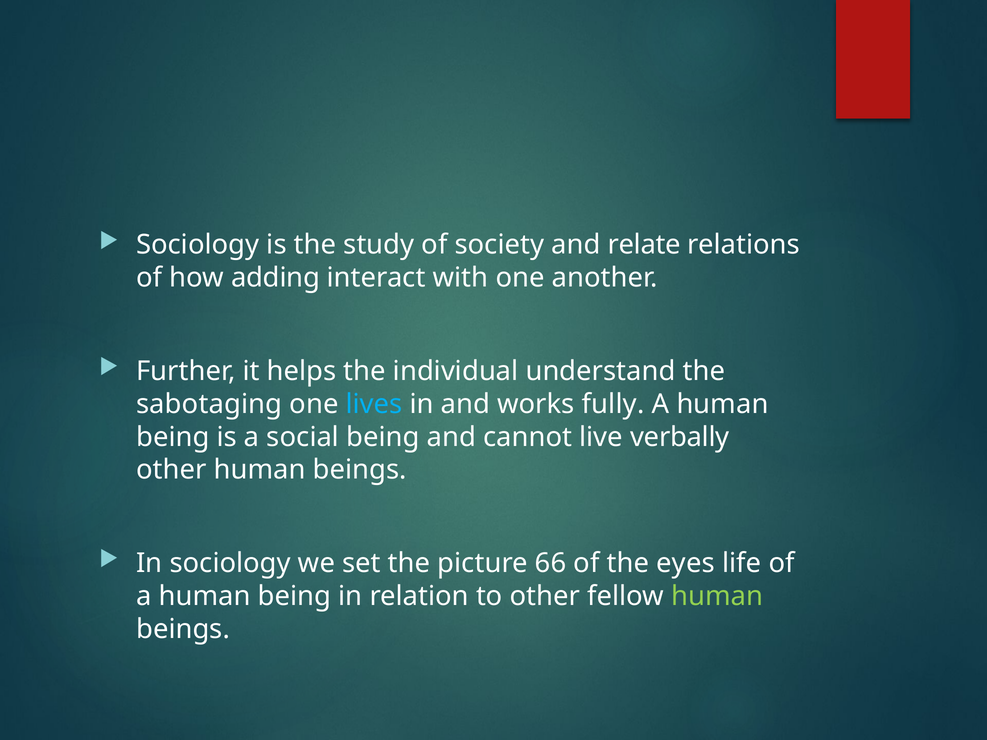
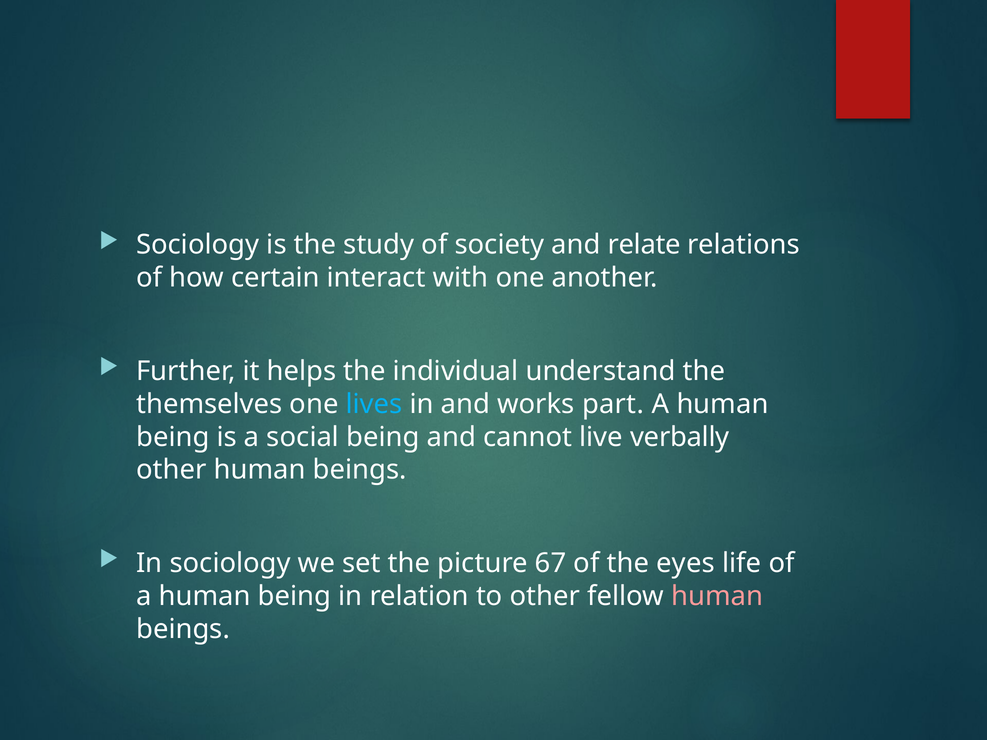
adding: adding -> certain
sabotaging: sabotaging -> themselves
fully: fully -> part
66: 66 -> 67
human at (717, 596) colour: light green -> pink
